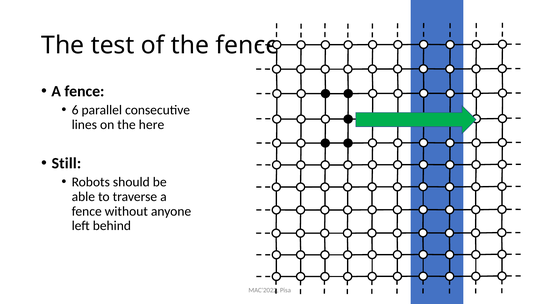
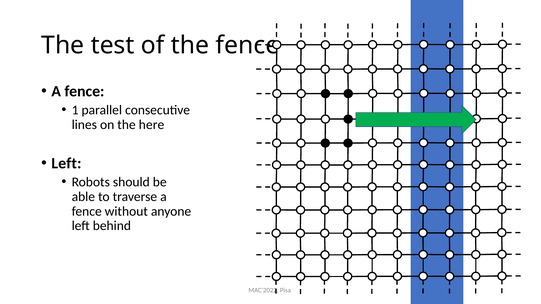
6: 6 -> 1
Still at (66, 164): Still -> Left
